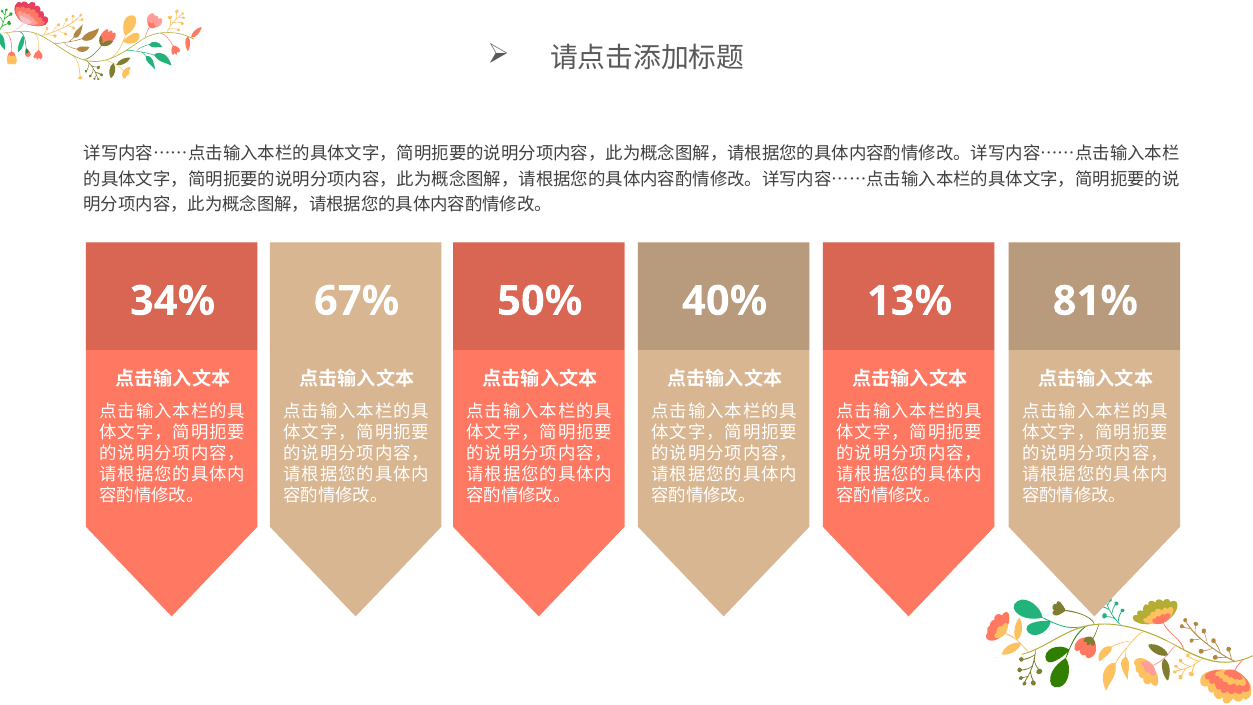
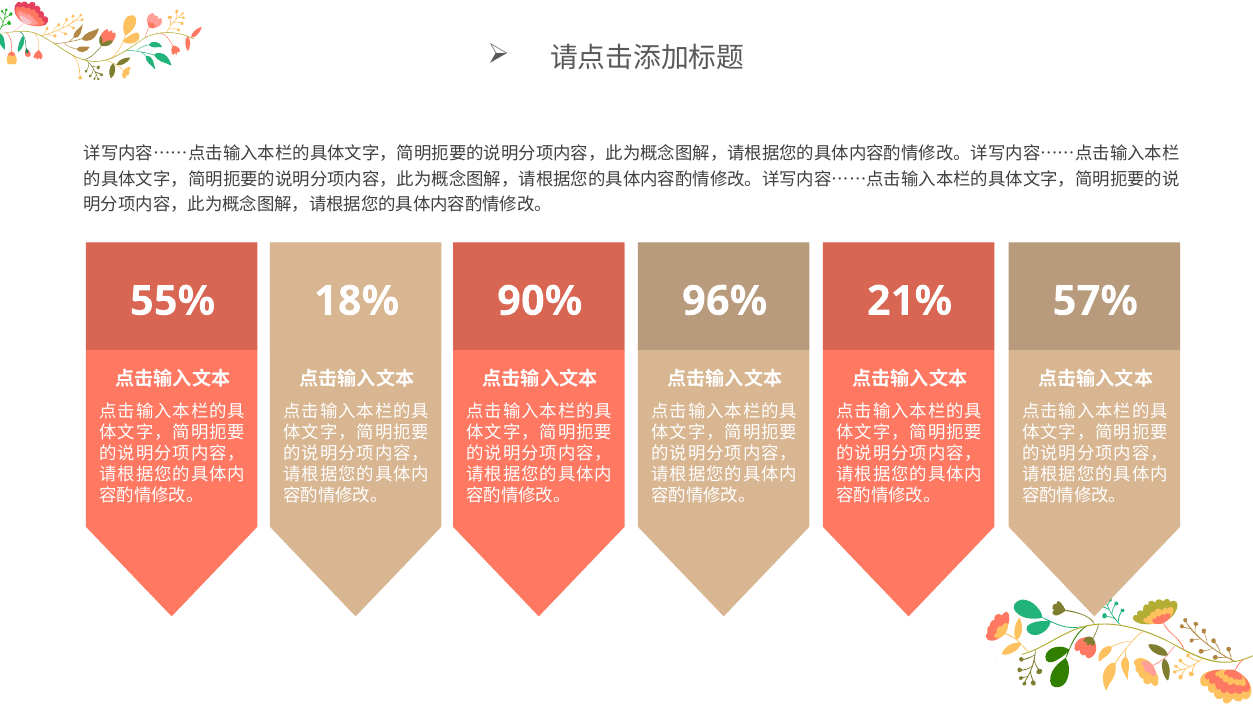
34%: 34% -> 55%
67%: 67% -> 18%
50%: 50% -> 90%
40%: 40% -> 96%
13%: 13% -> 21%
81%: 81% -> 57%
